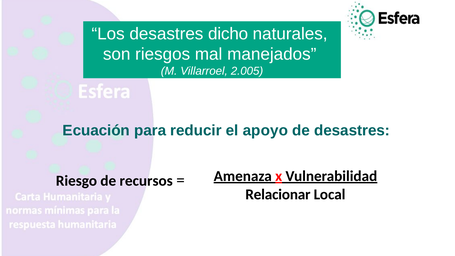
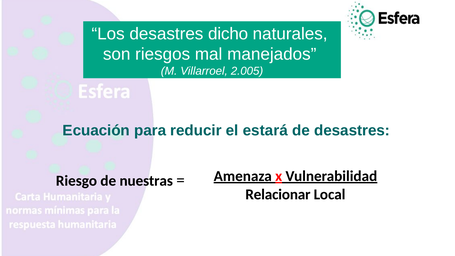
apoyo: apoyo -> estará
recursos: recursos -> nuestras
